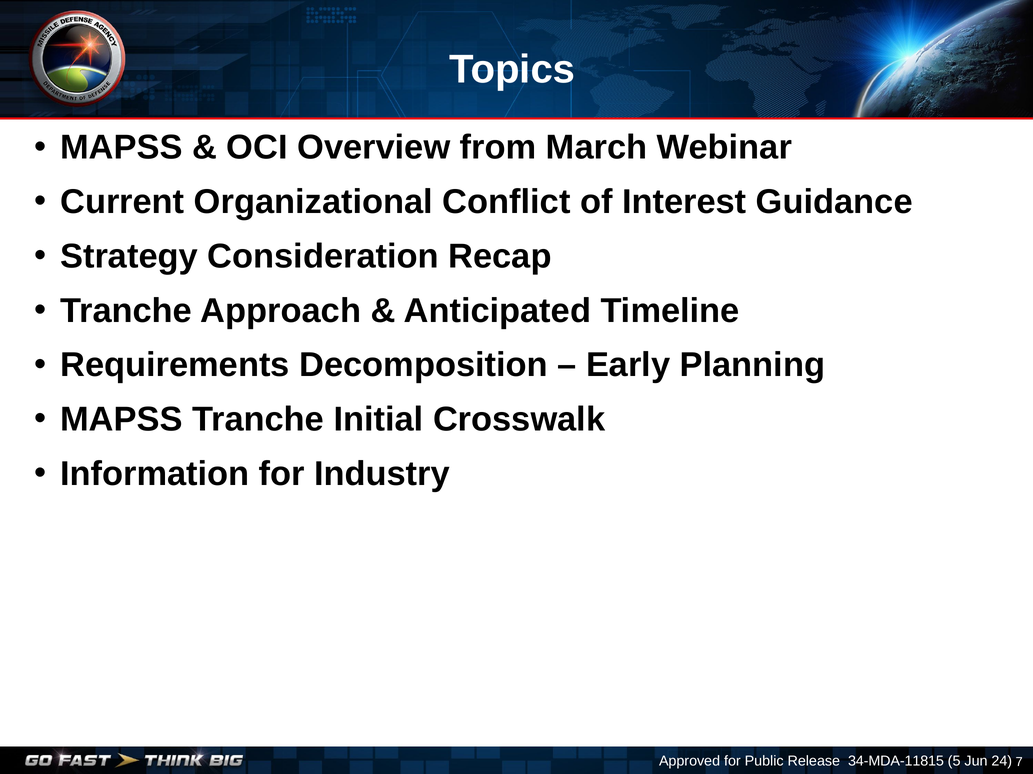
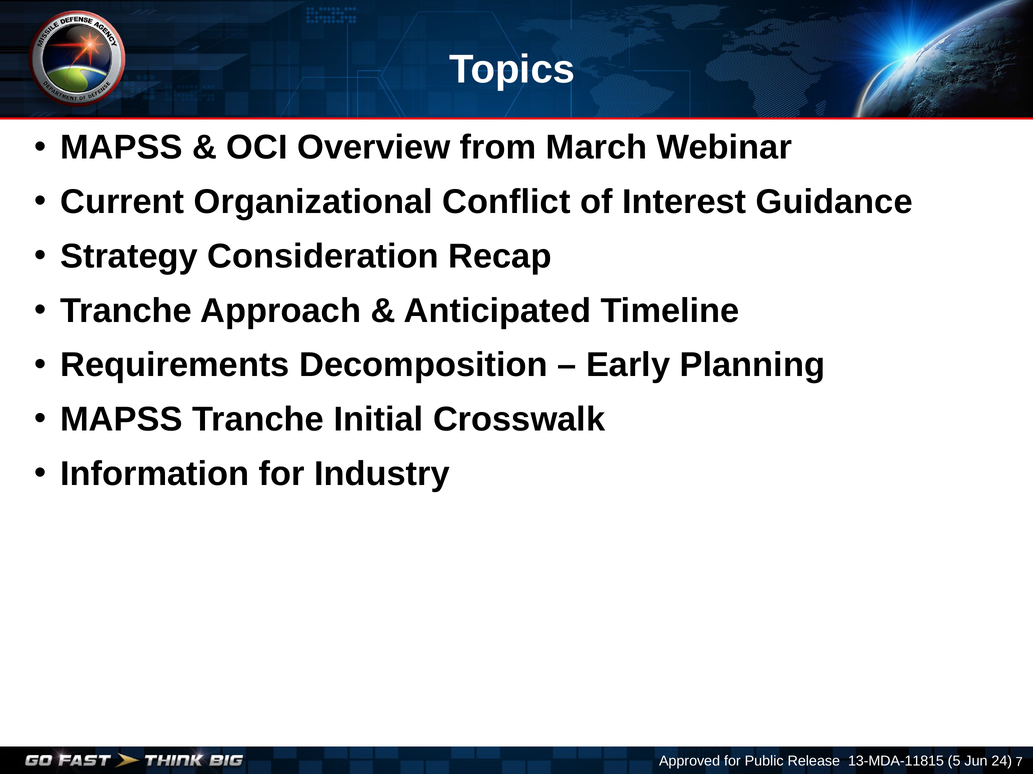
34-MDA-11815: 34-MDA-11815 -> 13-MDA-11815
